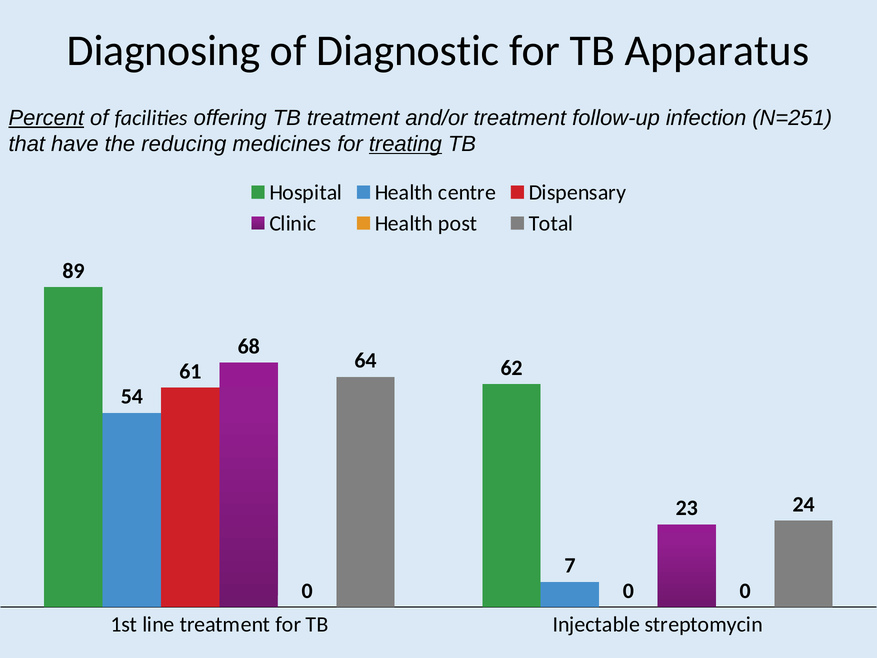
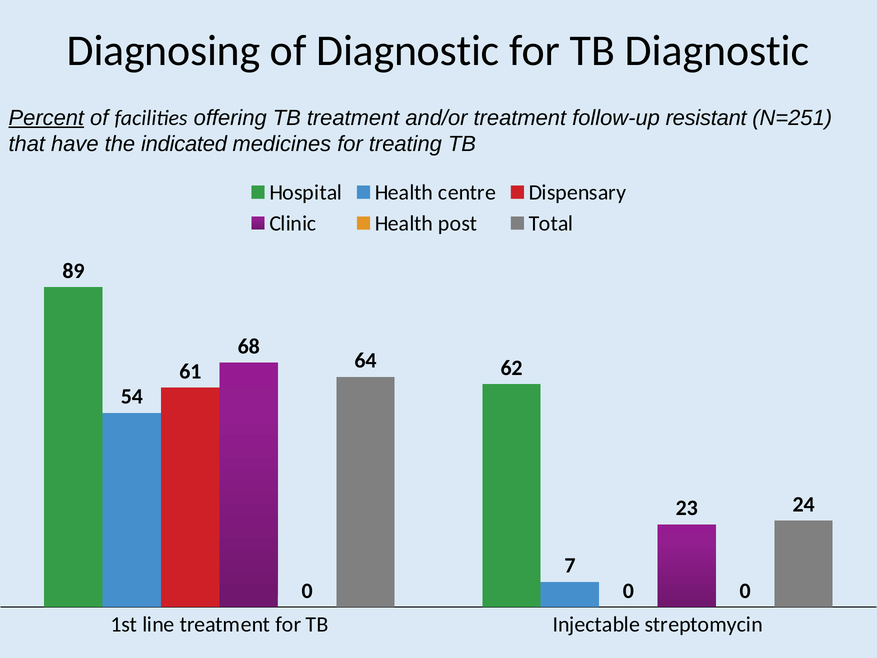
TB Apparatus: Apparatus -> Diagnostic
infection: infection -> resistant
reducing: reducing -> indicated
treating underline: present -> none
